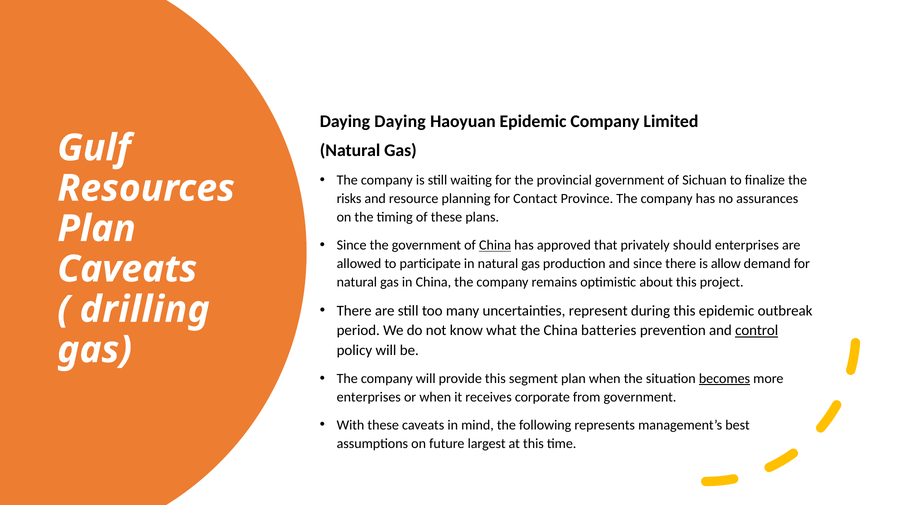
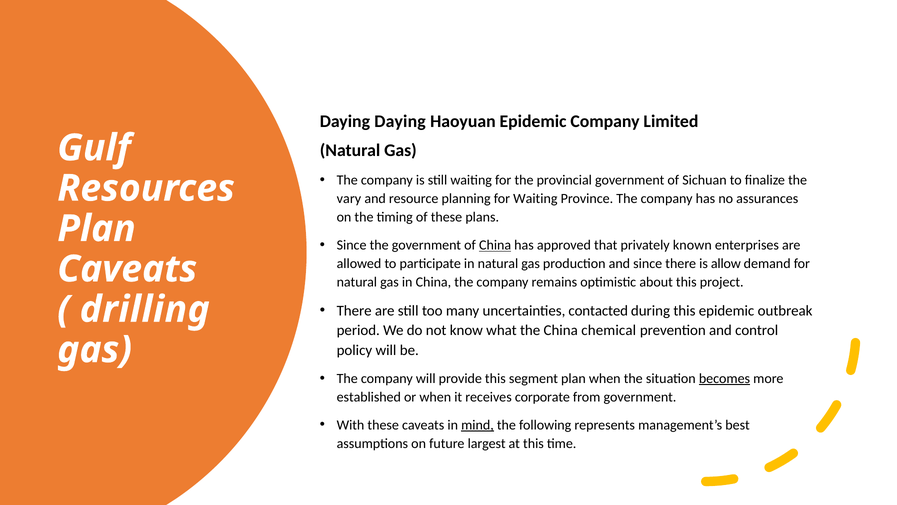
risks: risks -> vary
for Contact: Contact -> Waiting
should: should -> known
represent: represent -> contacted
batteries: batteries -> chemical
control underline: present -> none
enterprises at (369, 397): enterprises -> established
mind underline: none -> present
